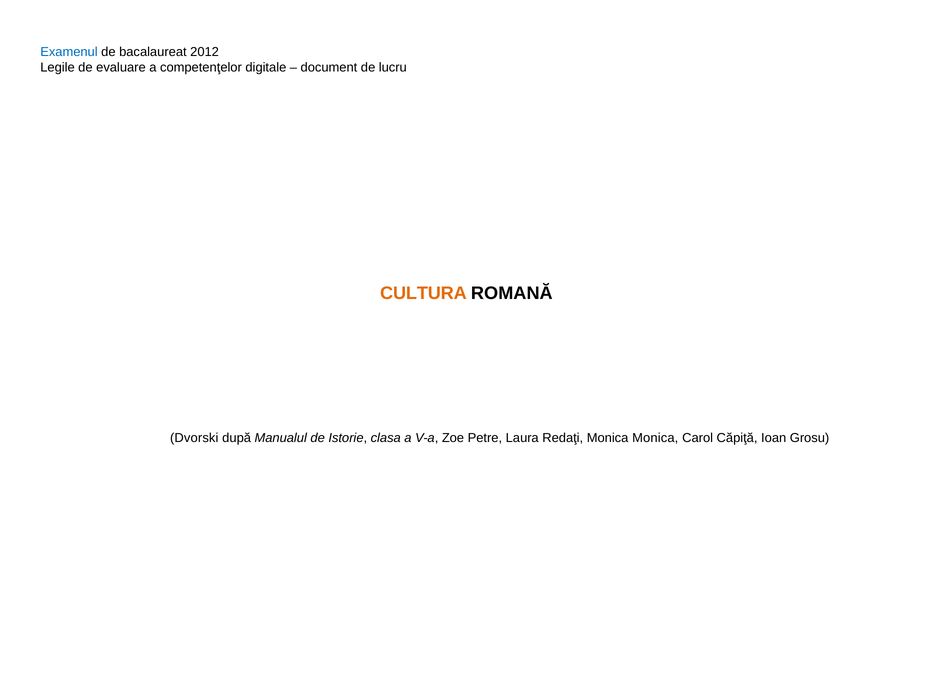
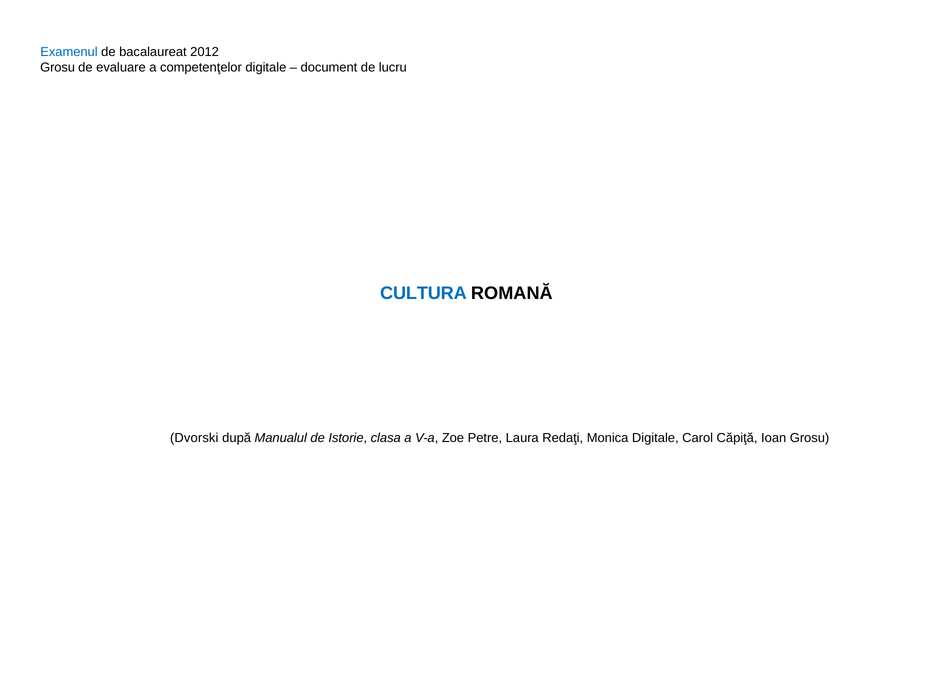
Legile at (58, 68): Legile -> Grosu
CULTURA colour: orange -> blue
Monica Monica: Monica -> Digitale
